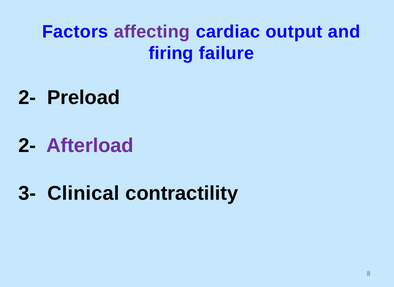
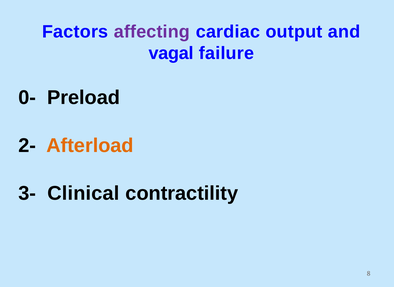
firing: firing -> vagal
2- at (27, 97): 2- -> 0-
Afterload colour: purple -> orange
